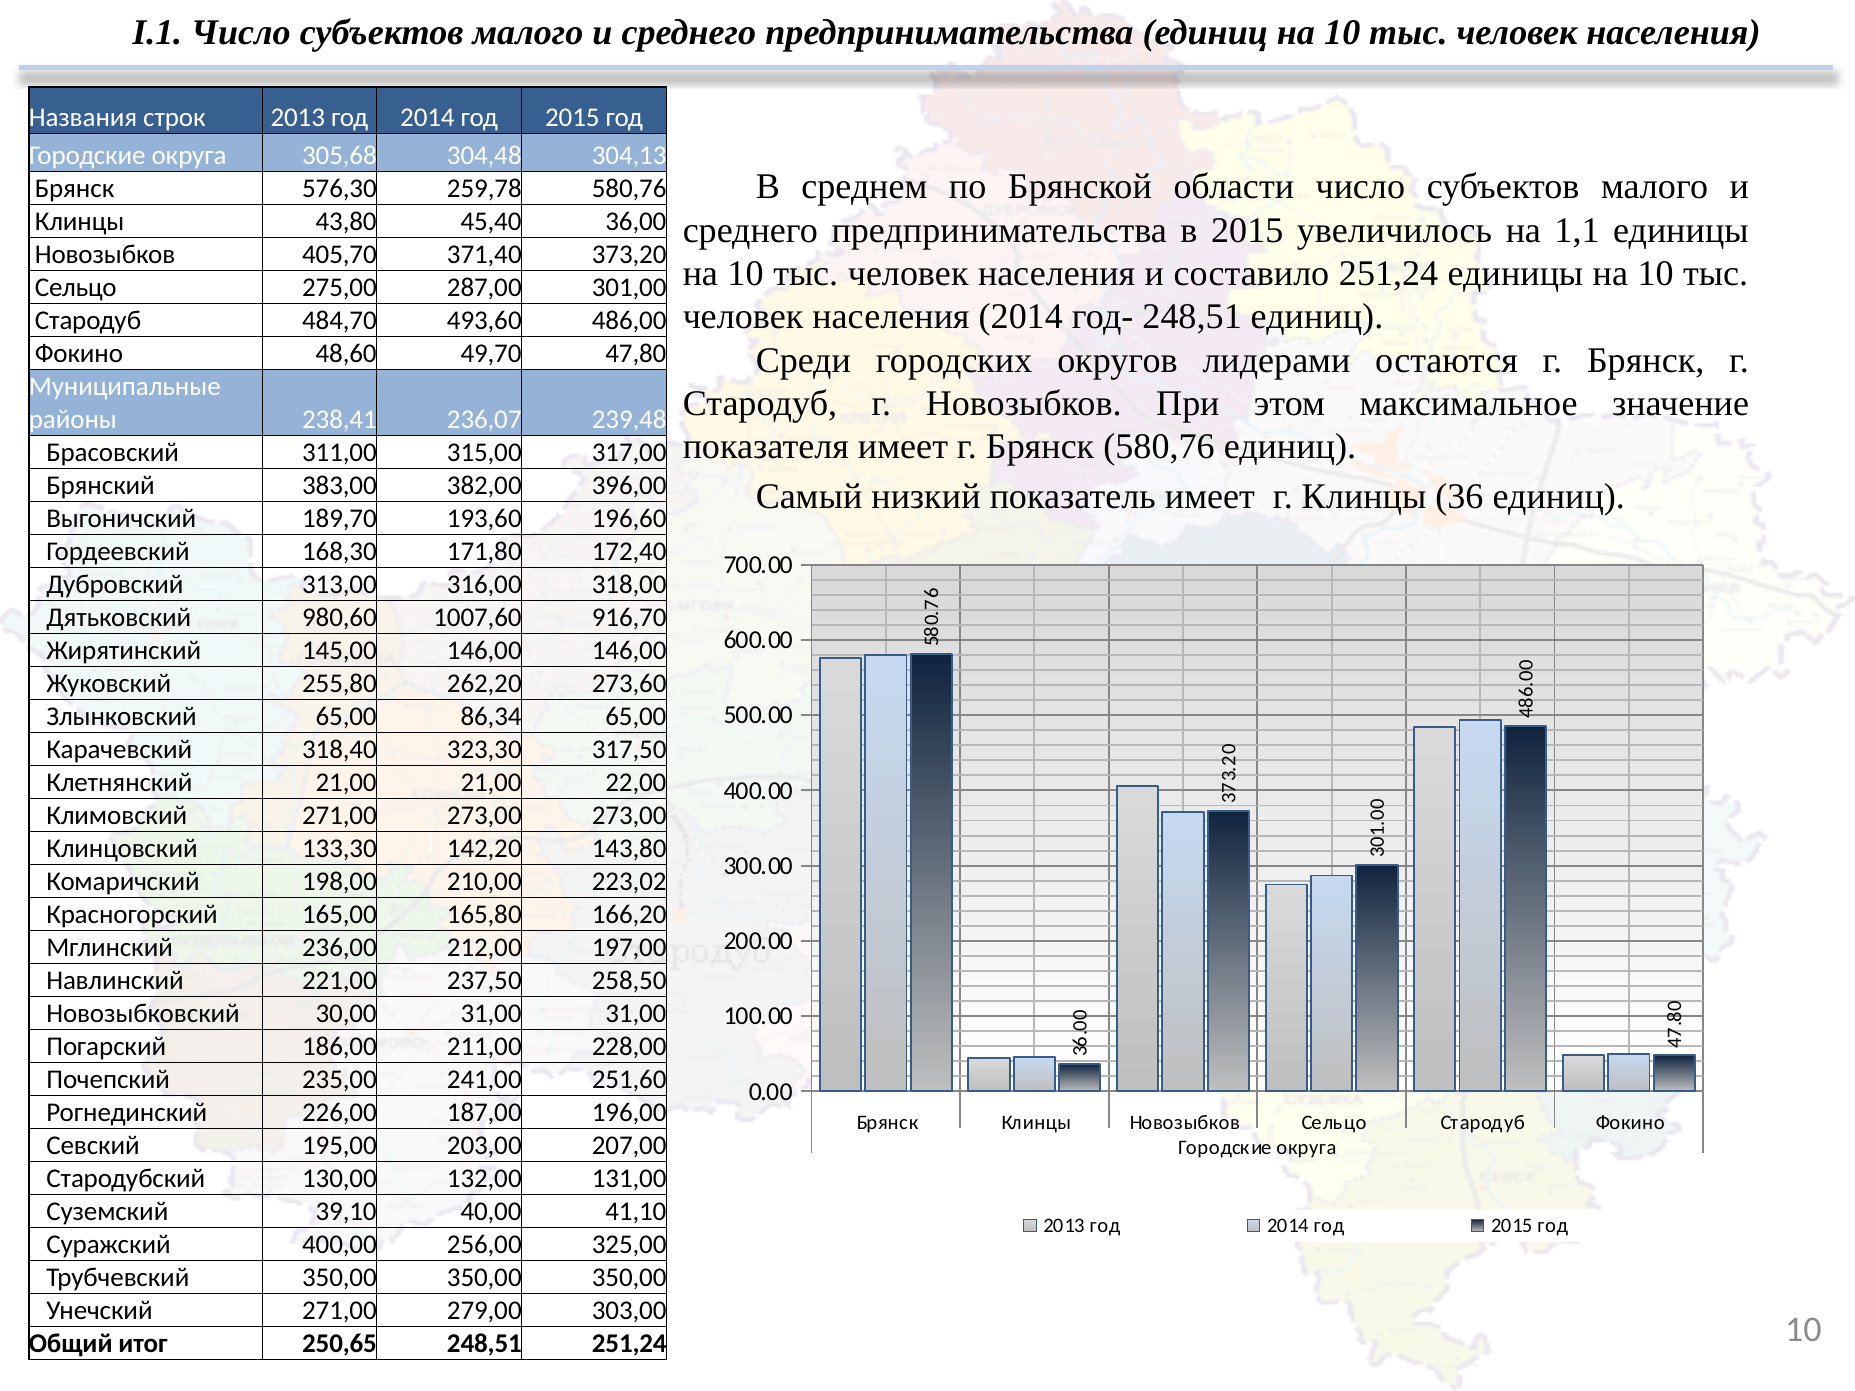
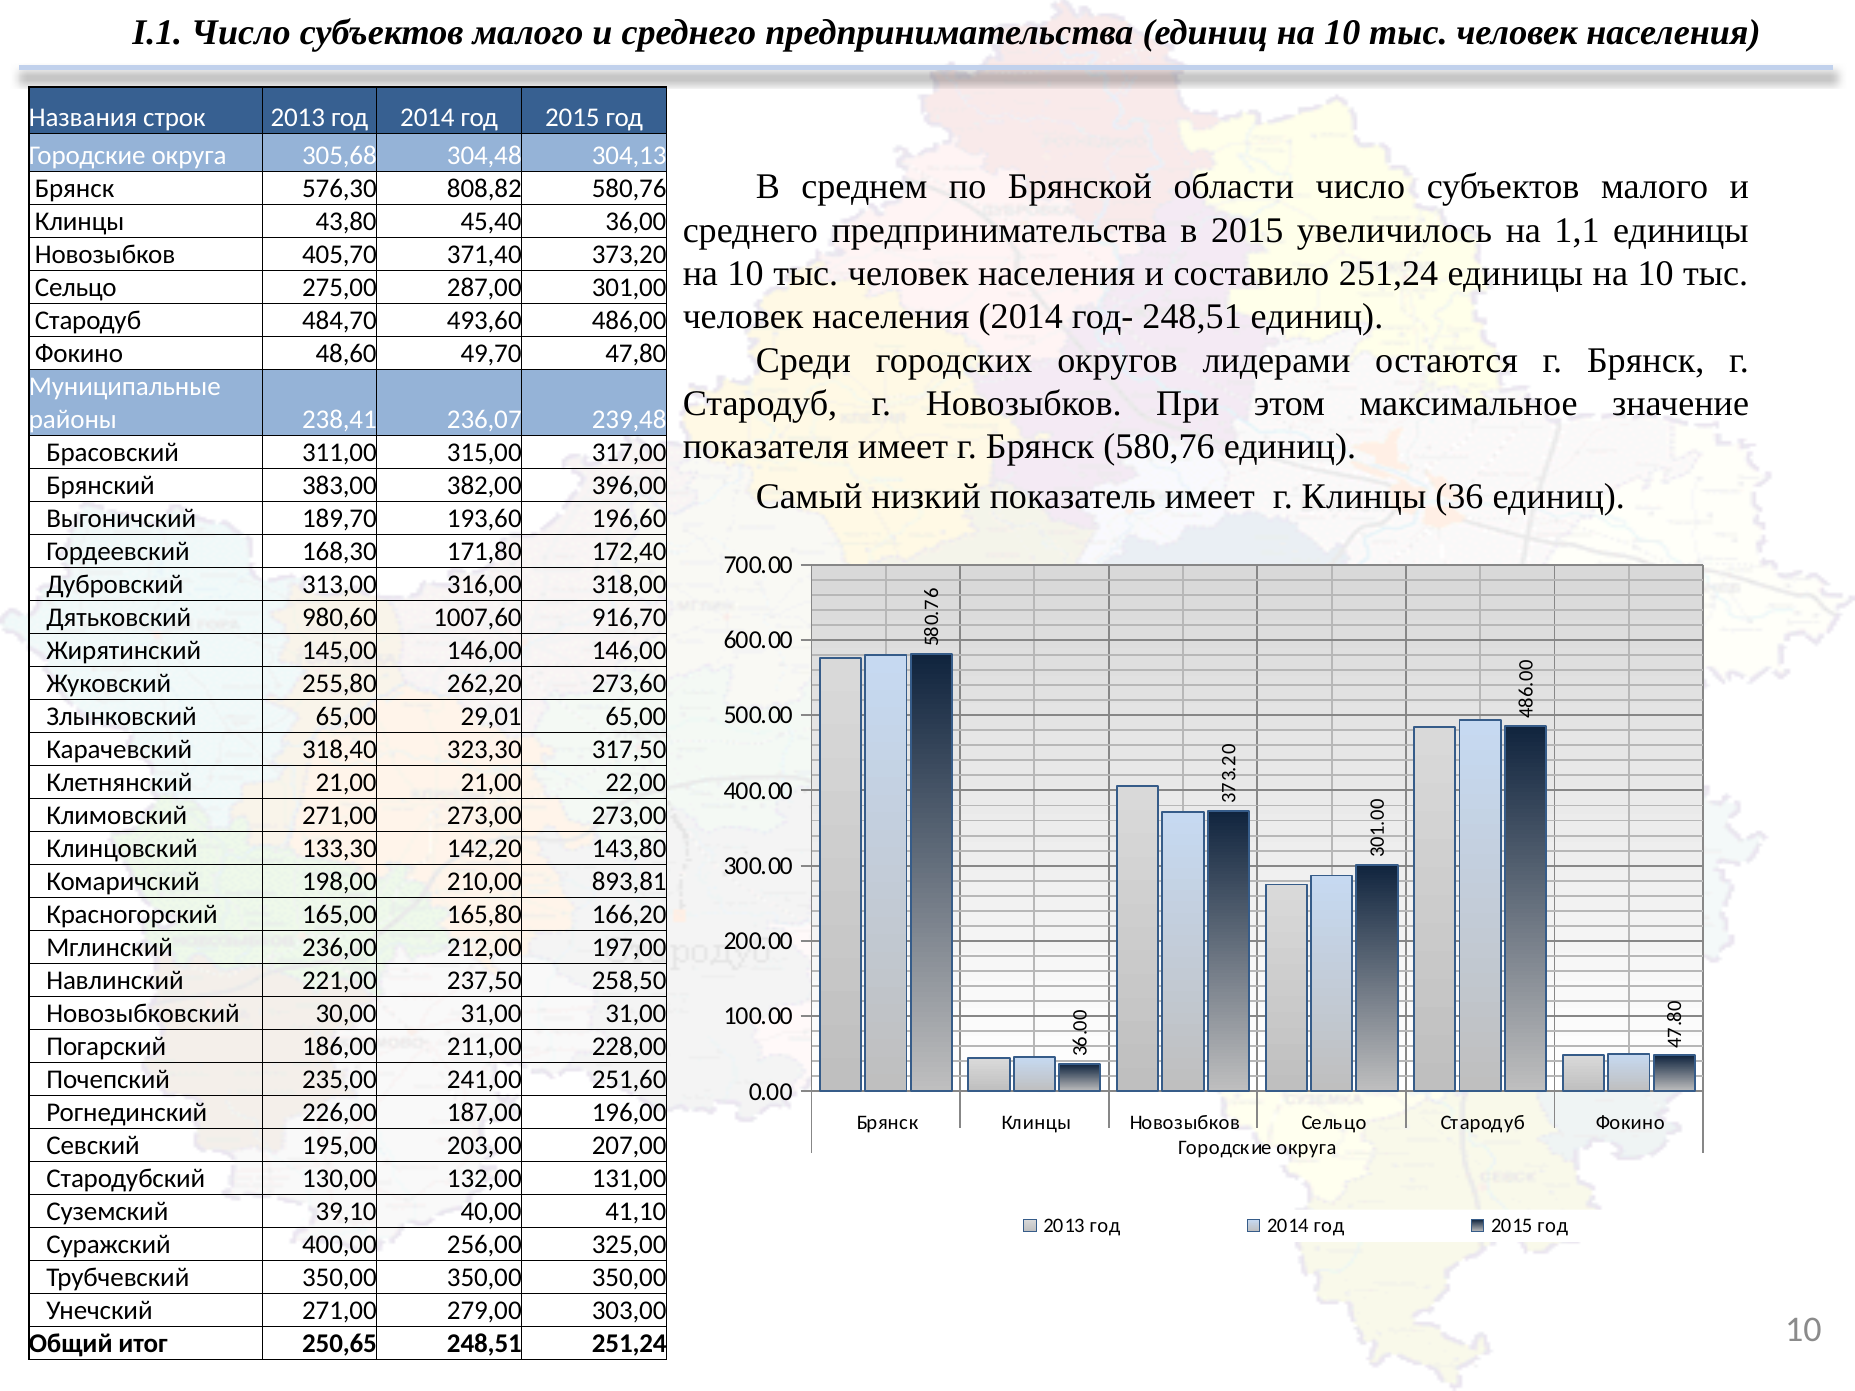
259,78: 259,78 -> 808,82
86,34: 86,34 -> 29,01
223,02: 223,02 -> 893,81
